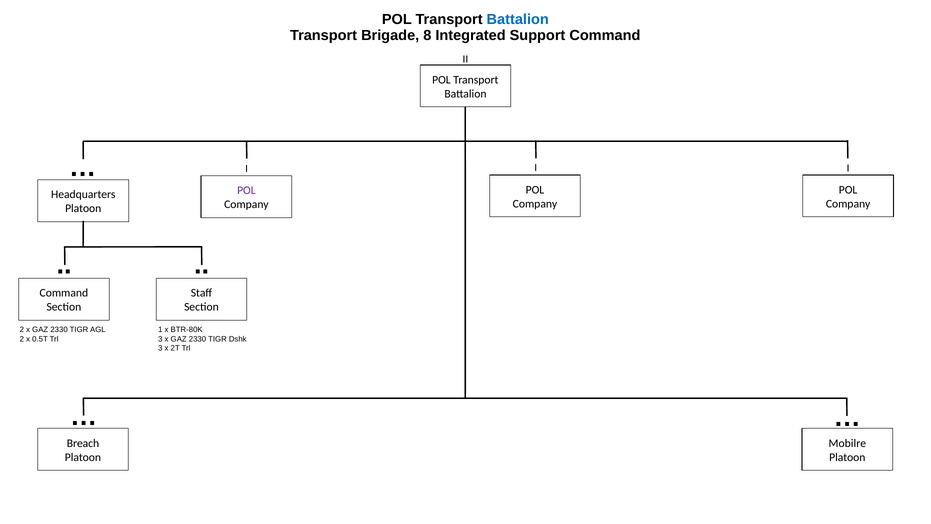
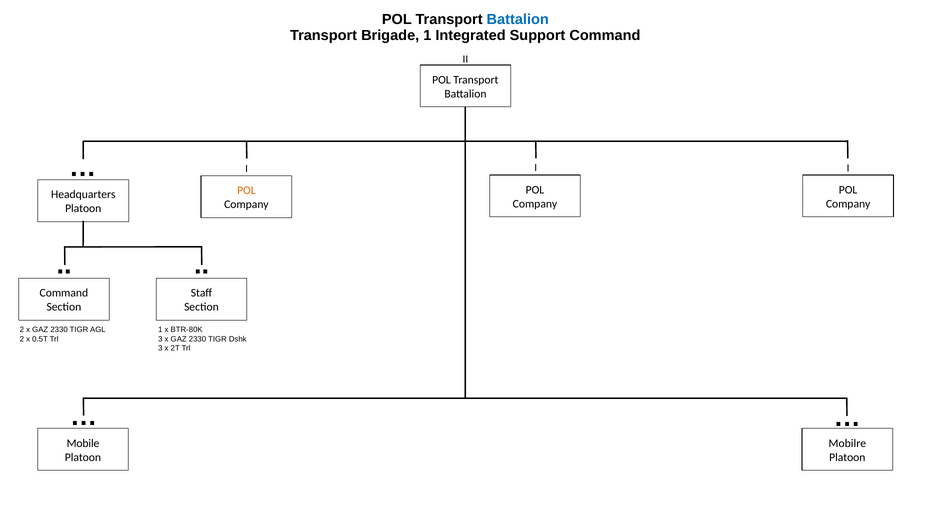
Brigade 8: 8 -> 1
POL at (246, 190) colour: purple -> orange
Breach: Breach -> Mobile
